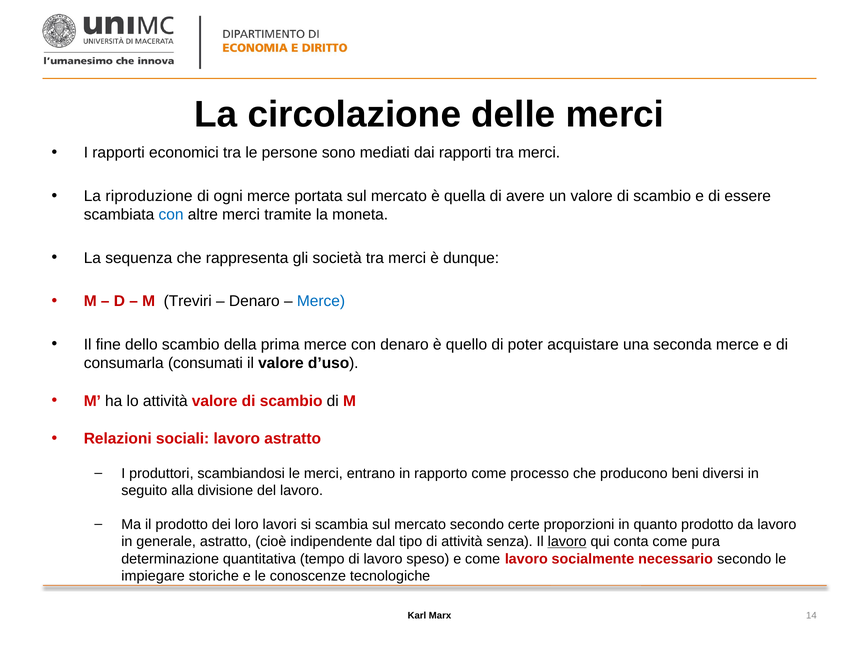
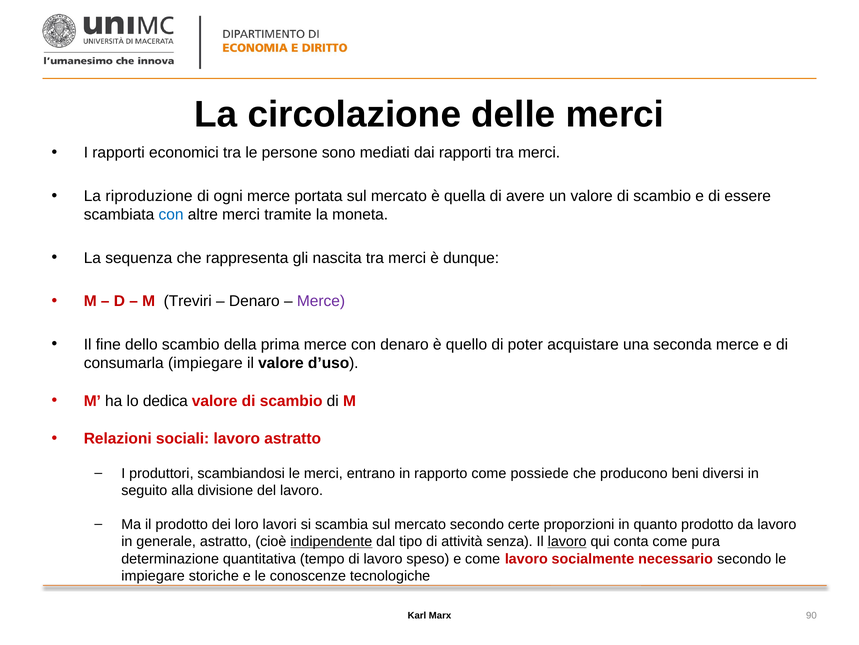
società: società -> nascita
Merce at (321, 301) colour: blue -> purple
consumarla consumati: consumati -> impiegare
lo attività: attività -> dedica
processo: processo -> possiede
indipendente underline: none -> present
14: 14 -> 90
